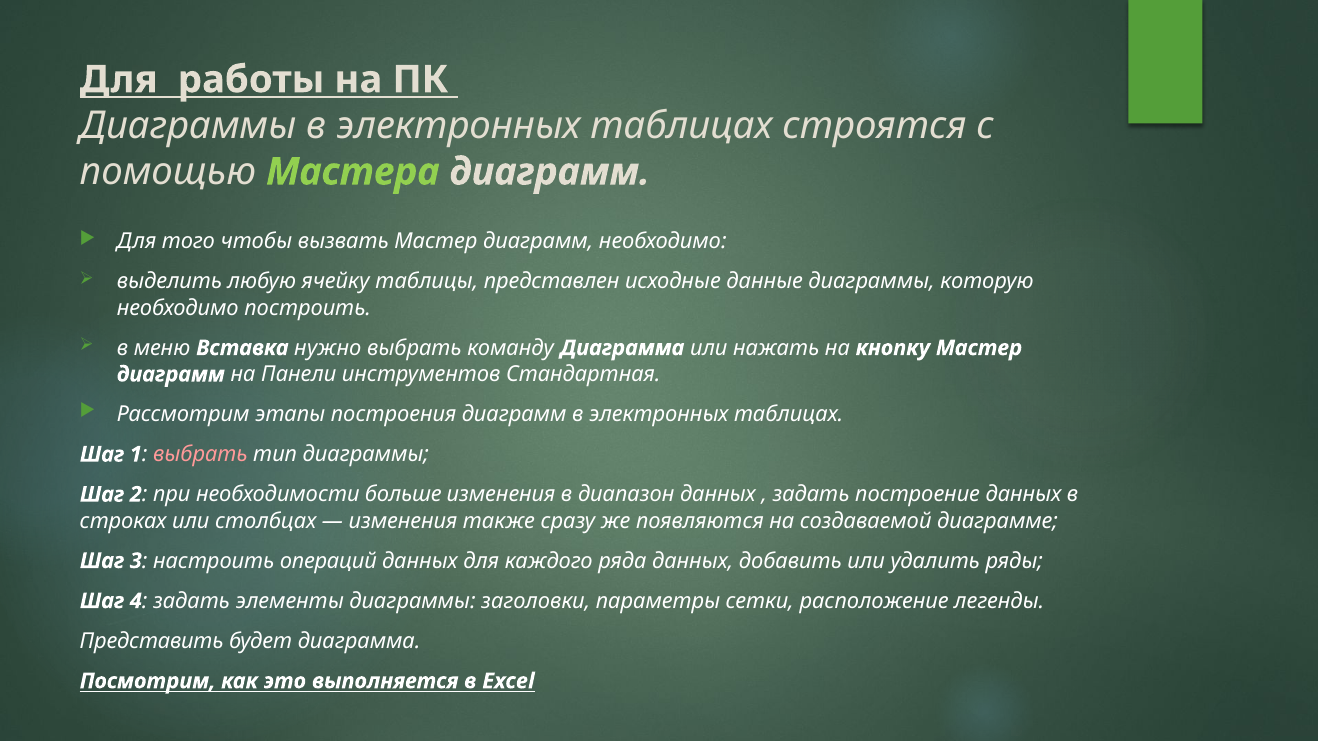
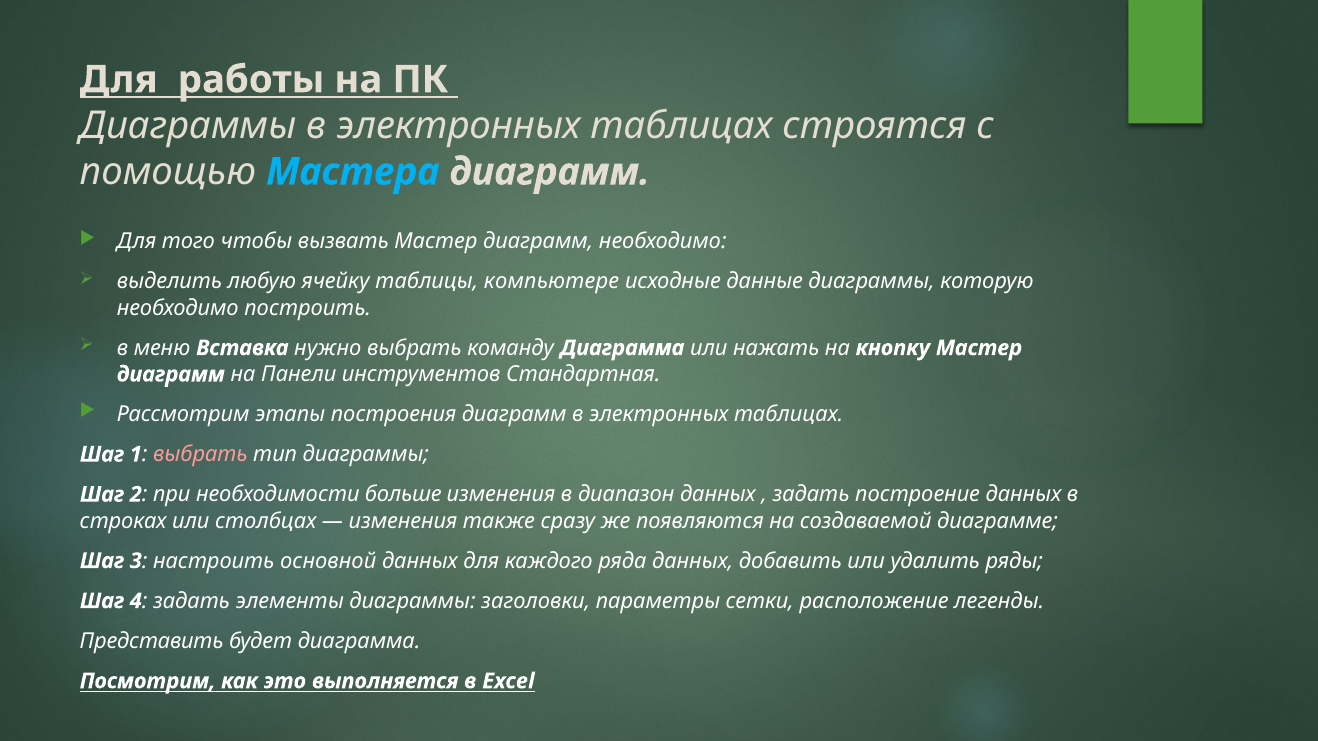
Мастера colour: light green -> light blue
представлен: представлен -> компьютере
операций: операций -> основной
